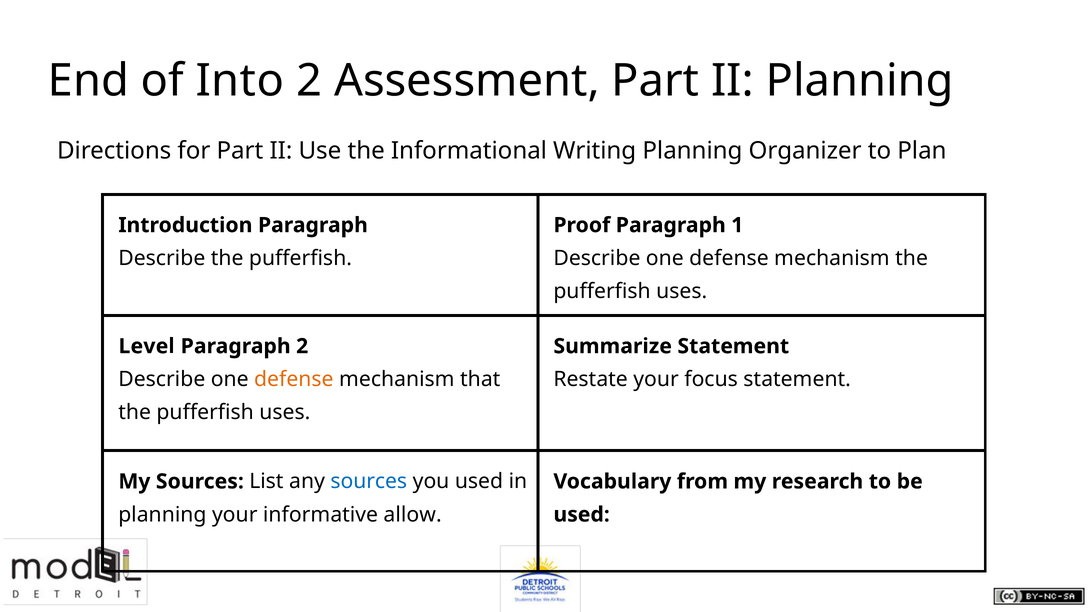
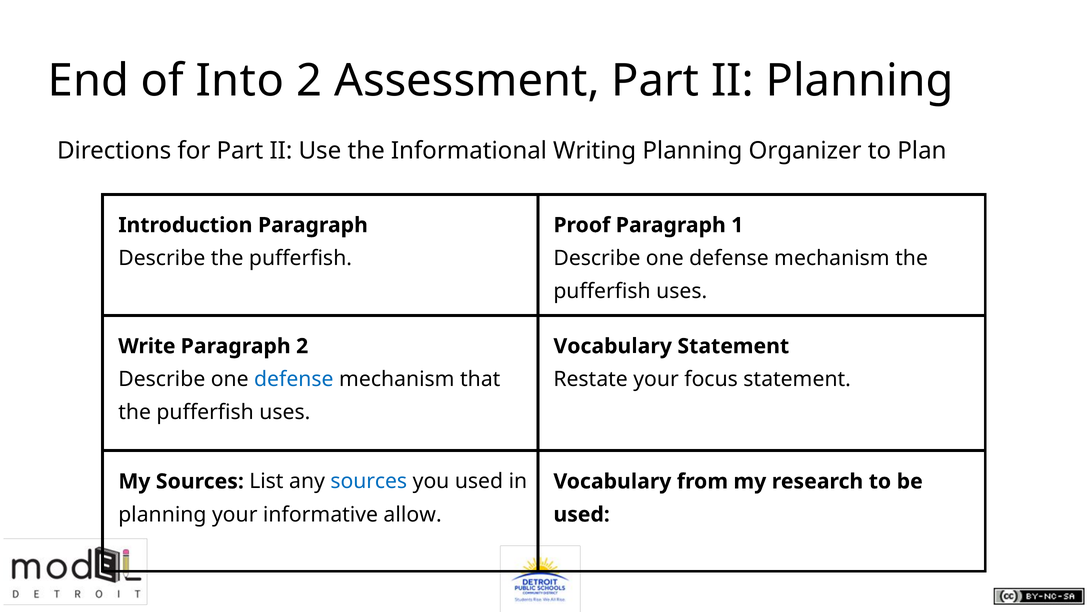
Level: Level -> Write
Summarize at (613, 346): Summarize -> Vocabulary
defense at (294, 379) colour: orange -> blue
